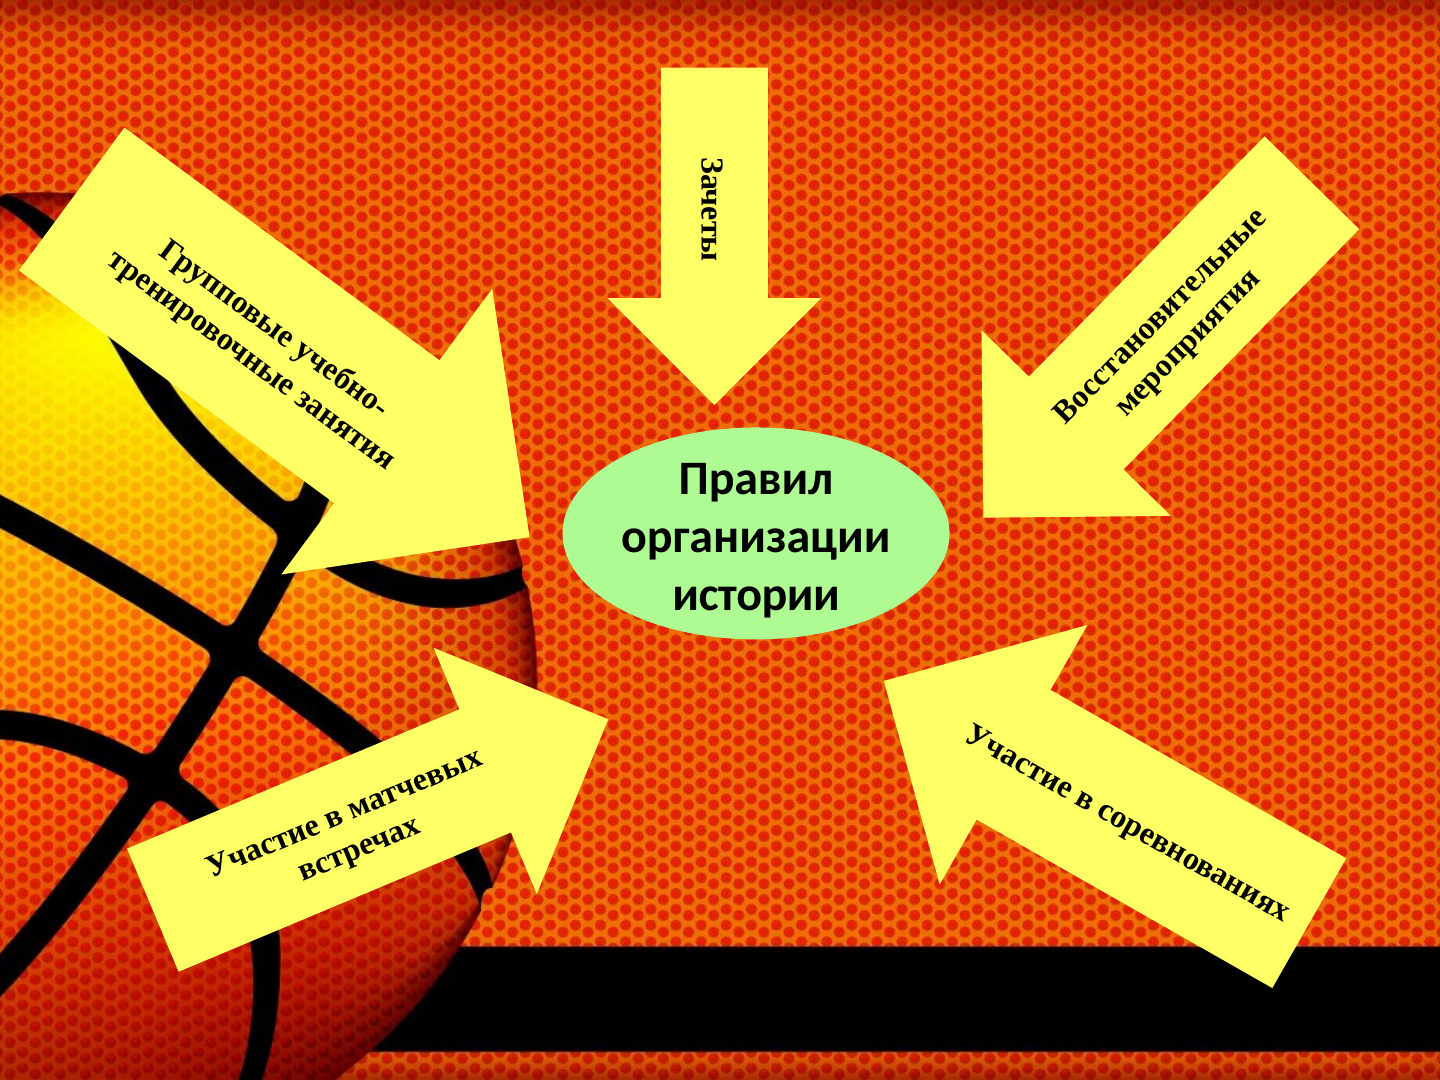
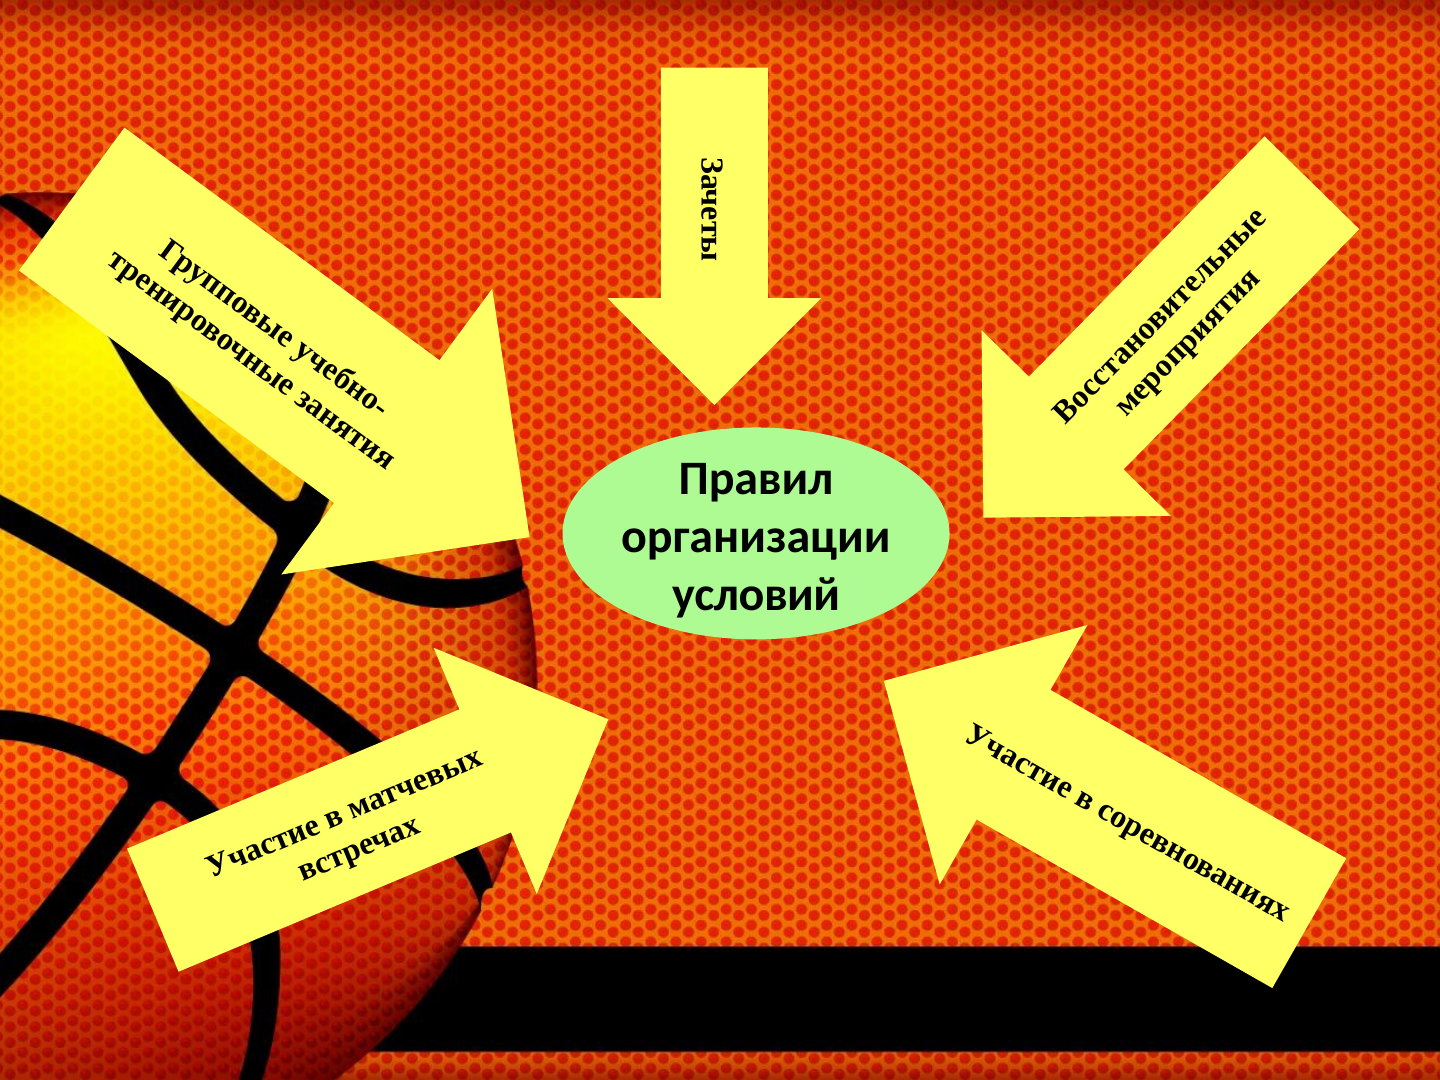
истории: истории -> условий
